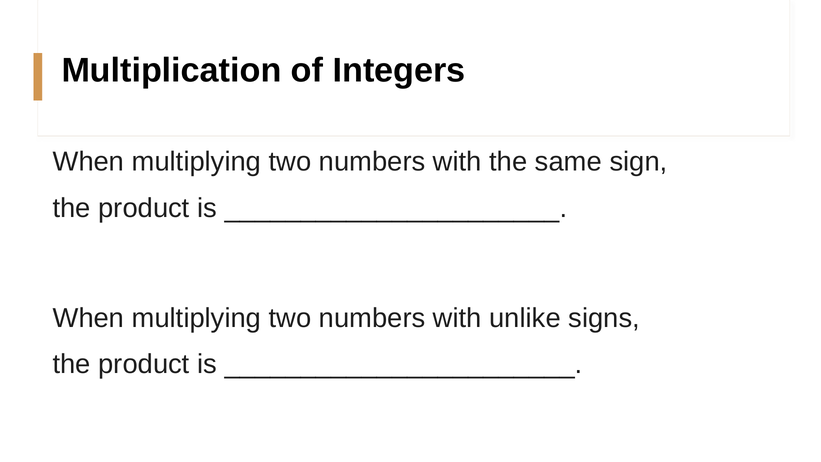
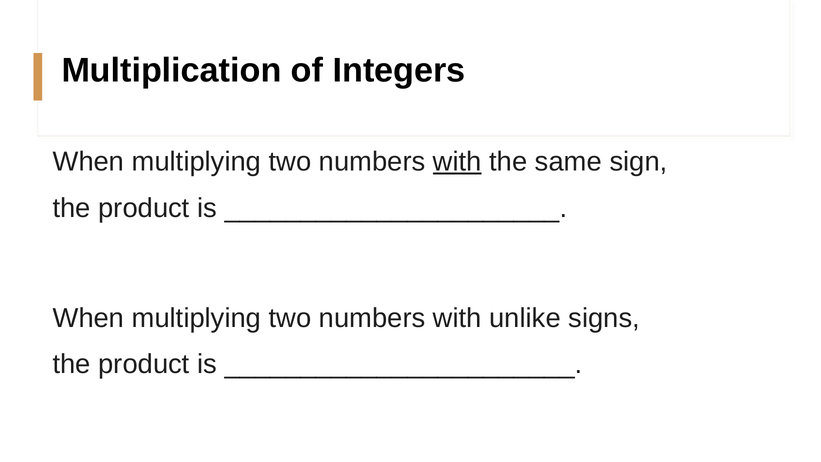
with at (457, 162) underline: none -> present
